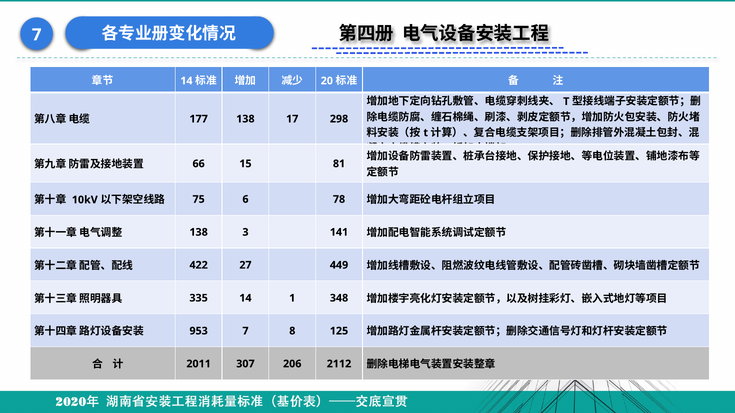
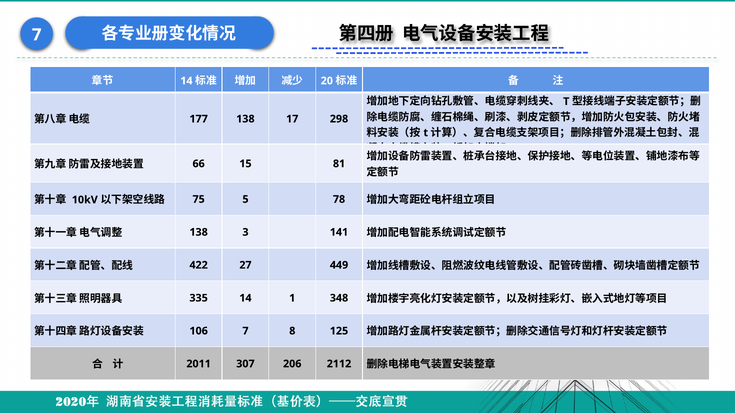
6: 6 -> 5
953: 953 -> 106
